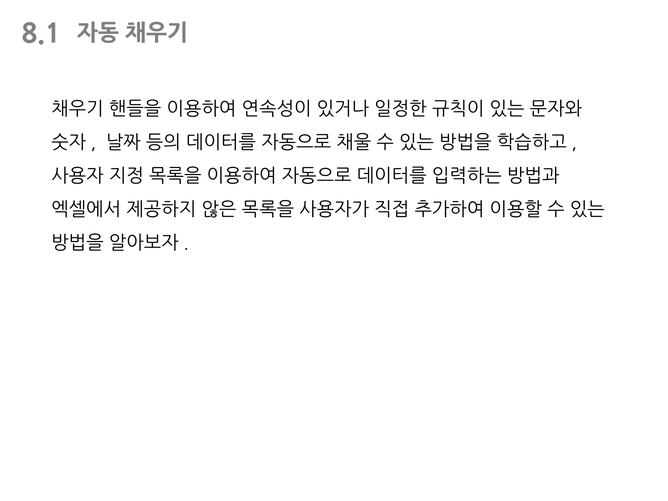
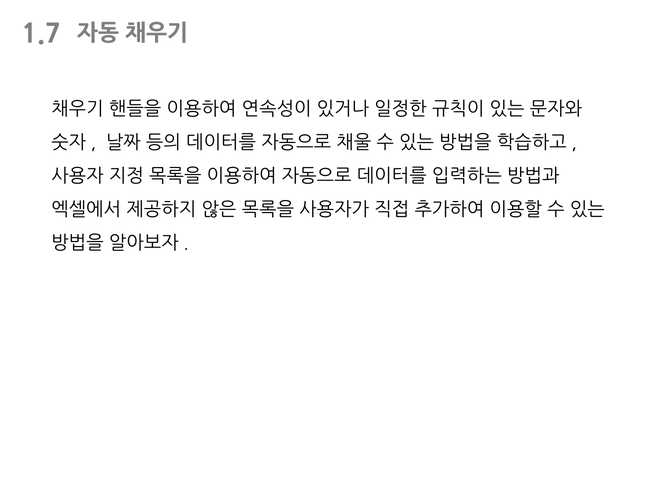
8.1: 8.1 -> 1.7
